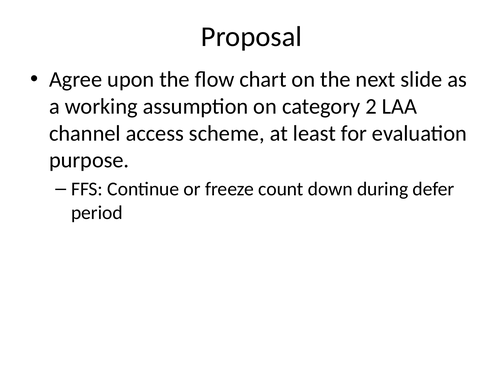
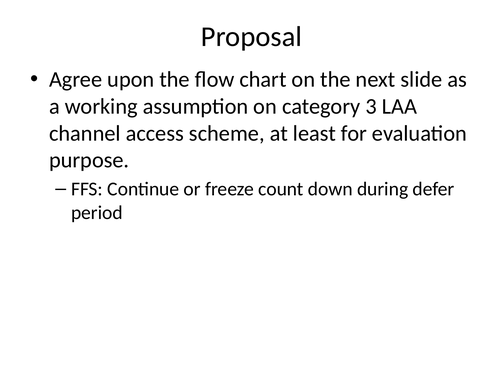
2: 2 -> 3
